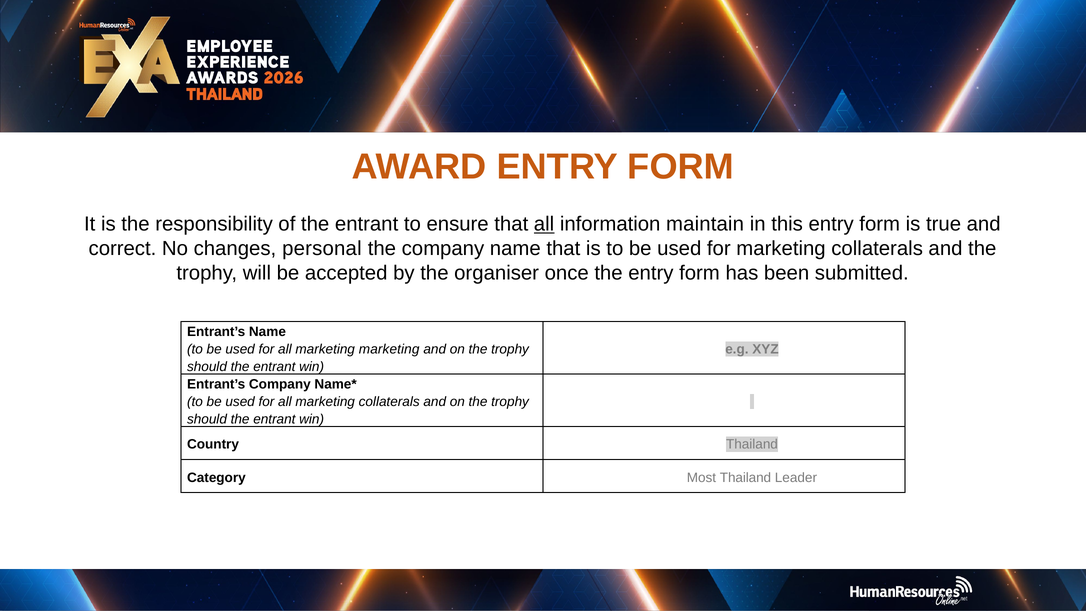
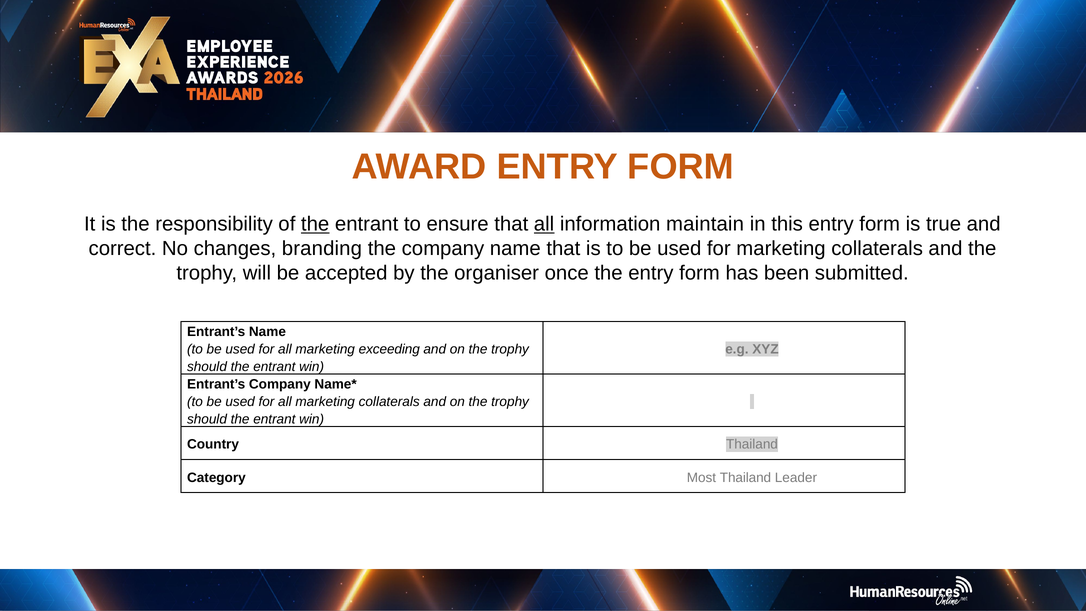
the at (315, 224) underline: none -> present
personal: personal -> branding
marketing marketing: marketing -> exceeding
